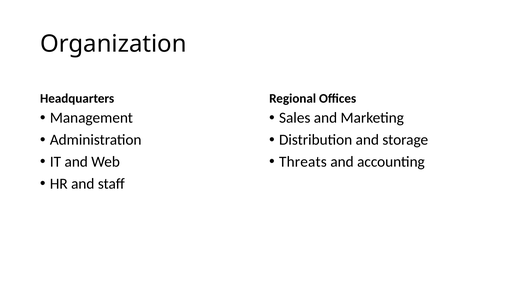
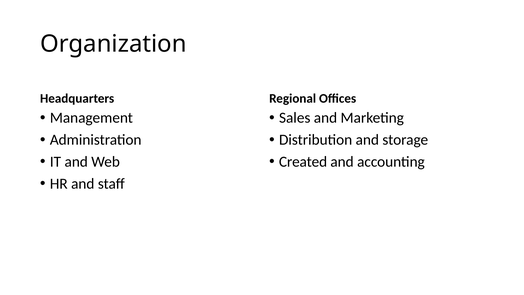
Threats: Threats -> Created
